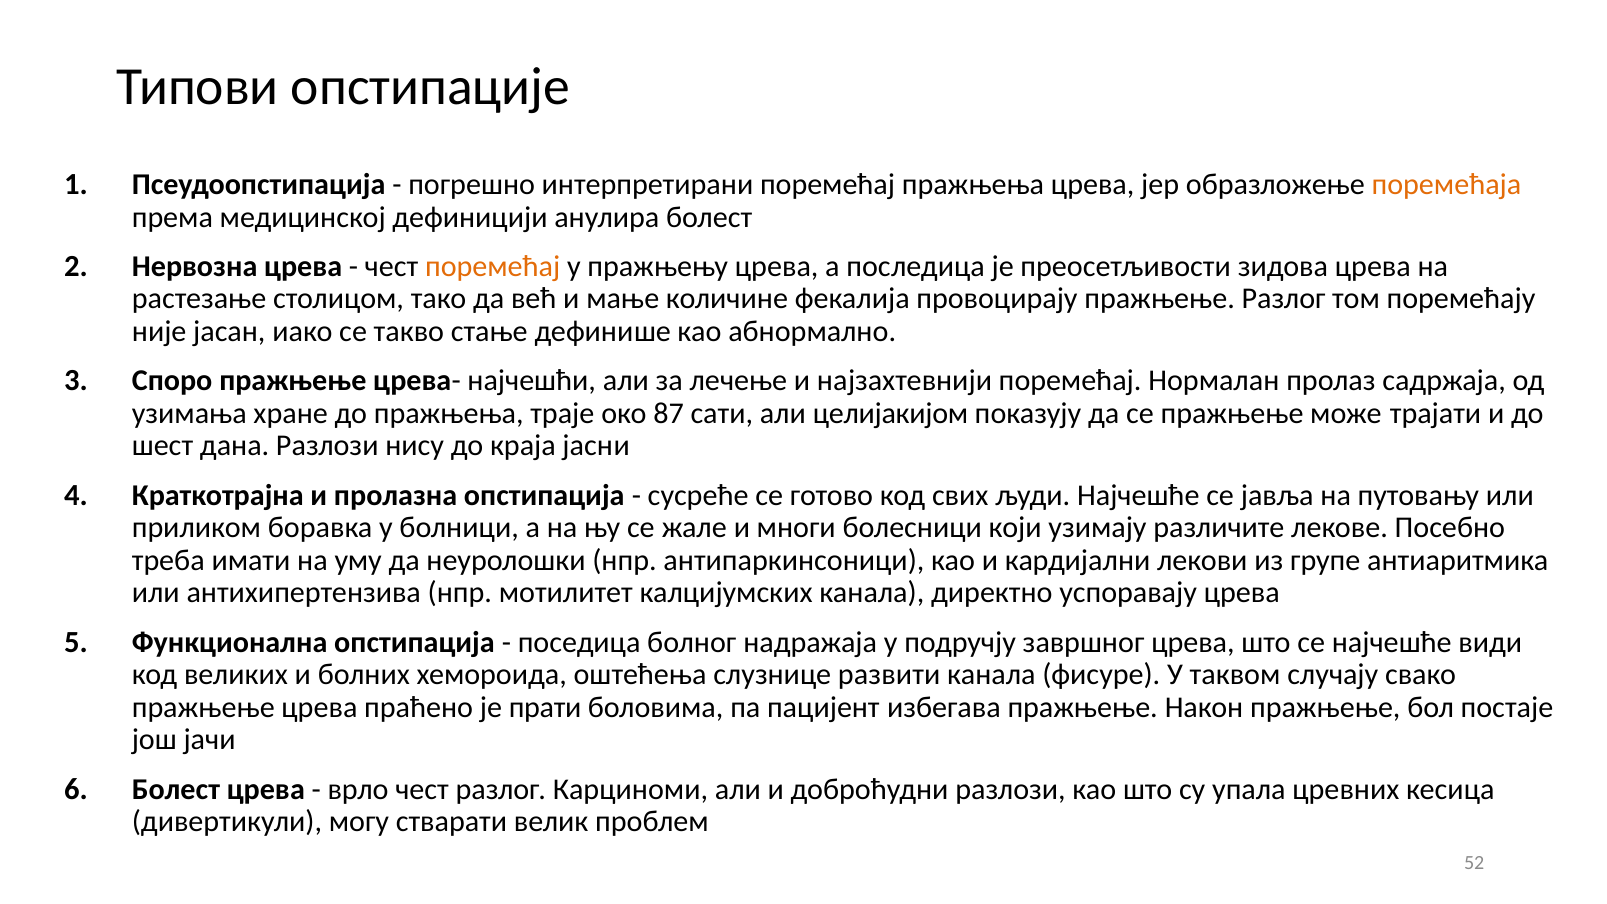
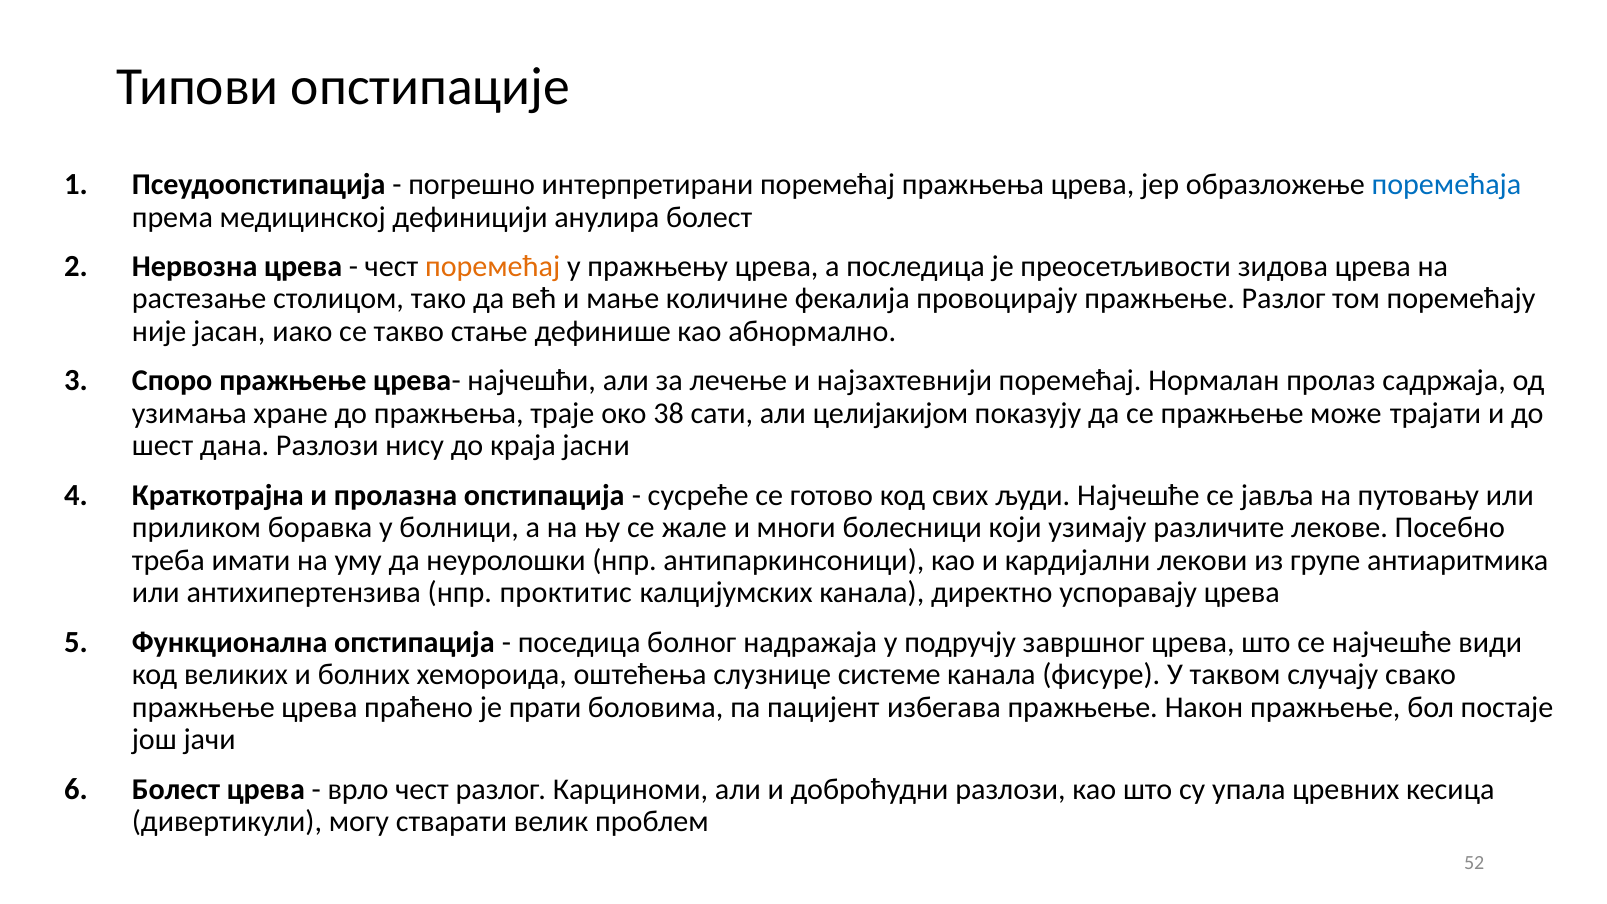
поремећаја colour: orange -> blue
87: 87 -> 38
мотилитет: мотилитет -> проктитис
развити: развити -> системе
